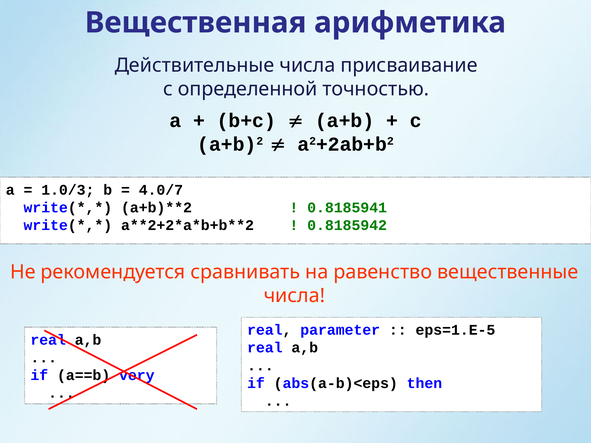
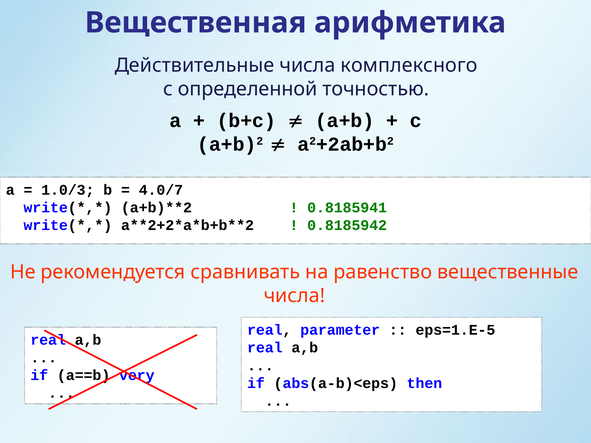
присваивание: присваивание -> комплексного
